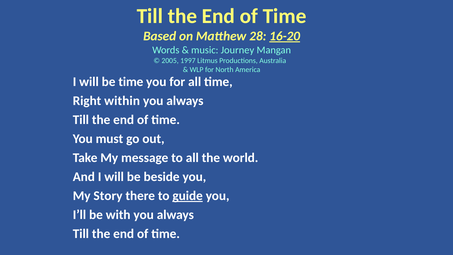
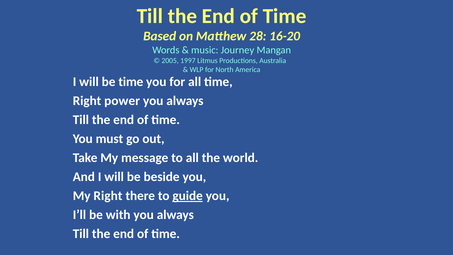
16-20 underline: present -> none
within: within -> power
My Story: Story -> Right
